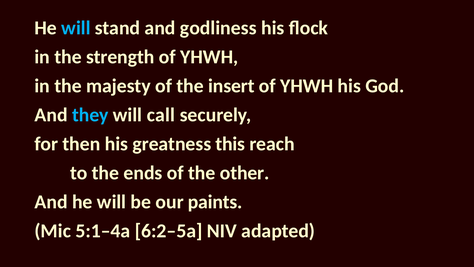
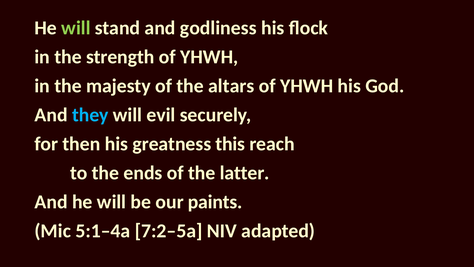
will at (76, 28) colour: light blue -> light green
insert: insert -> altars
call: call -> evil
other: other -> latter
6:2–5a: 6:2–5a -> 7:2–5a
